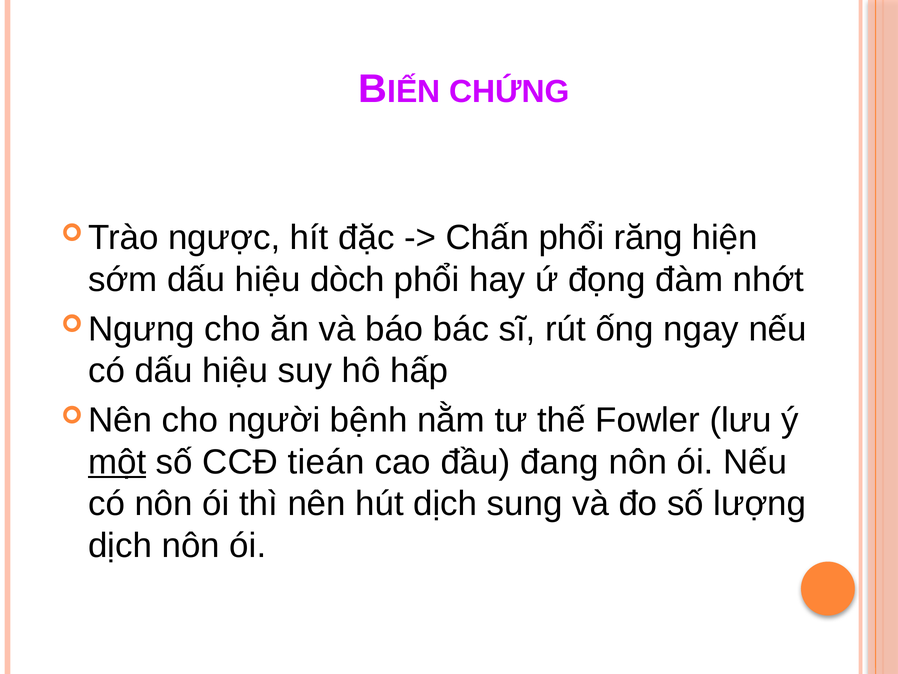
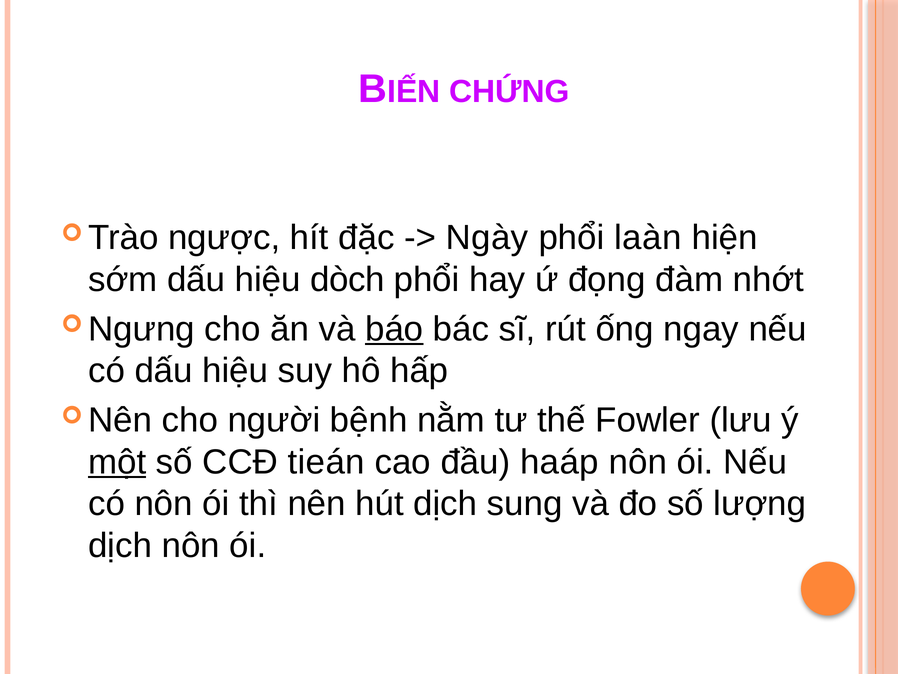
Chấn: Chấn -> Ngày
răng: răng -> laàn
báo underline: none -> present
đang: đang -> haáp
